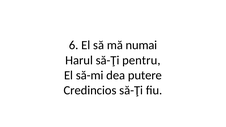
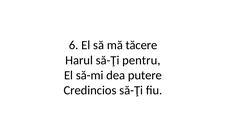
numai: numai -> tăcere
